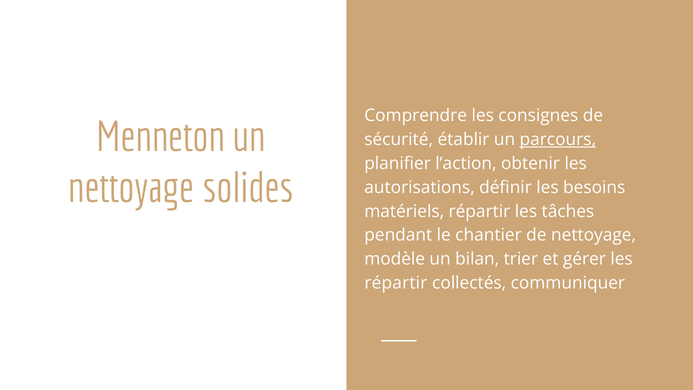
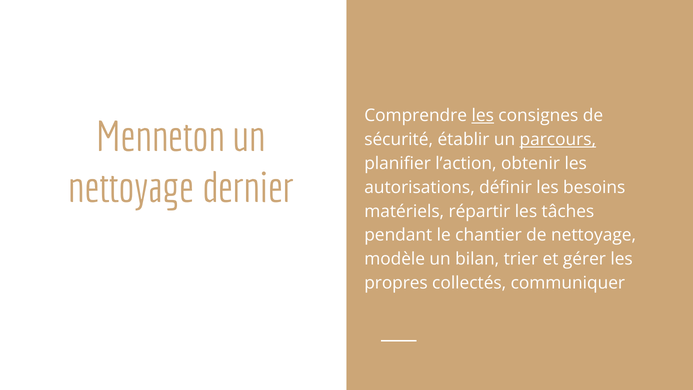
les at (483, 116) underline: none -> present
solides: solides -> dernier
répartir at (396, 283): répartir -> propres
